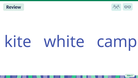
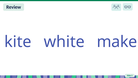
camp: camp -> make
